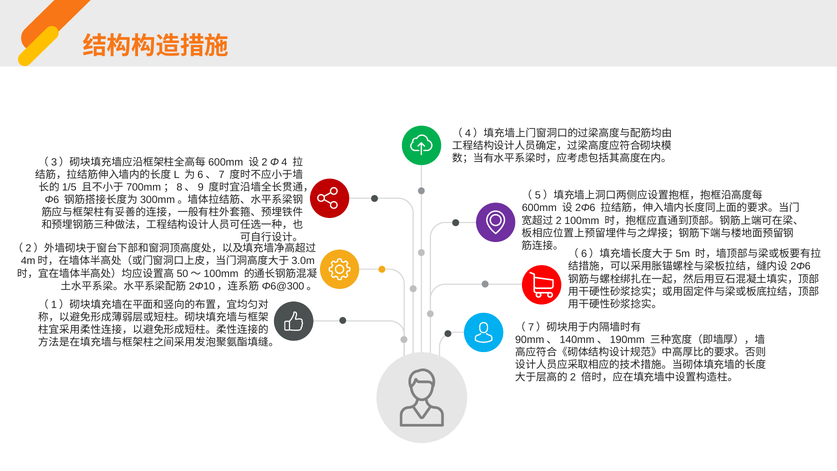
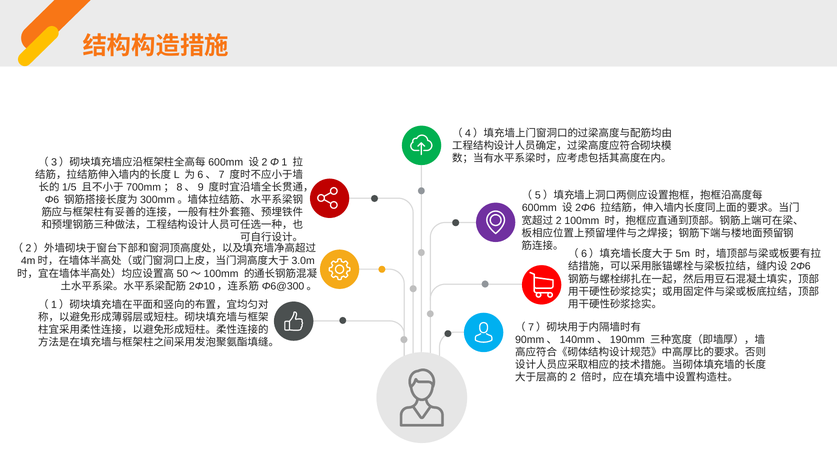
4: 4 -> 1
